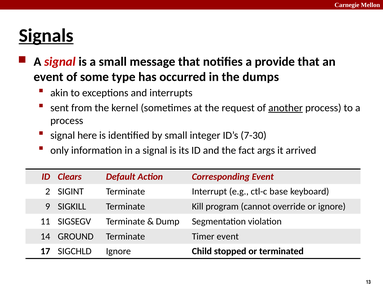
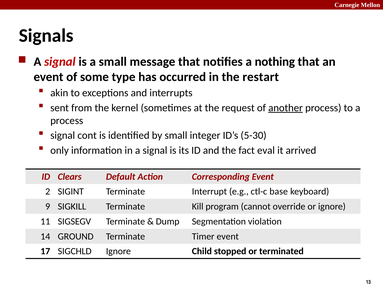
Signals underline: present -> none
provide: provide -> nothing
dumps: dumps -> restart
here: here -> cont
7-30: 7-30 -> 5-30
args: args -> eval
